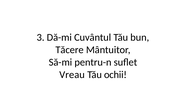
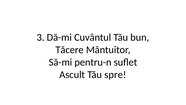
Vreau: Vreau -> Ascult
ochii: ochii -> spre
